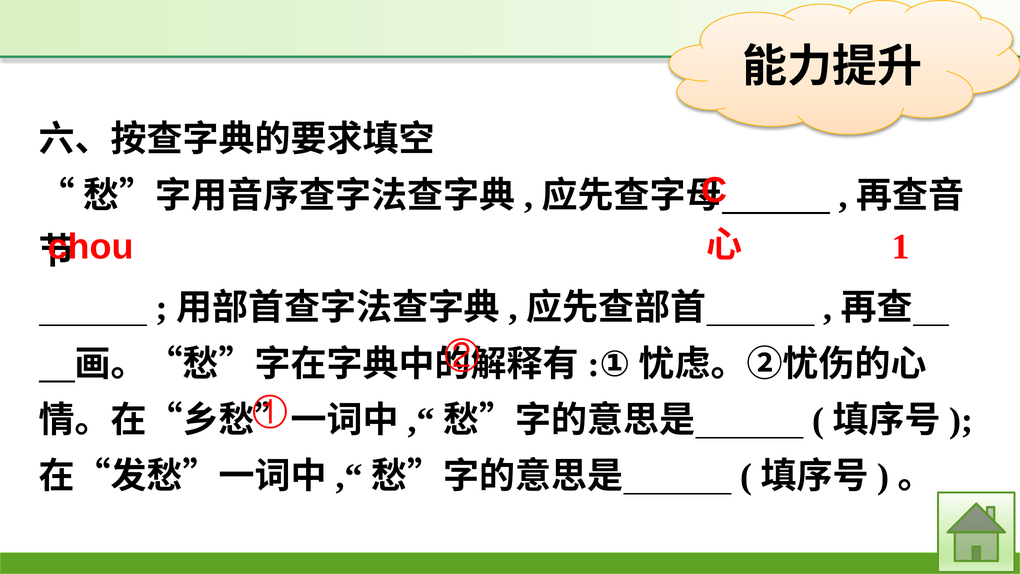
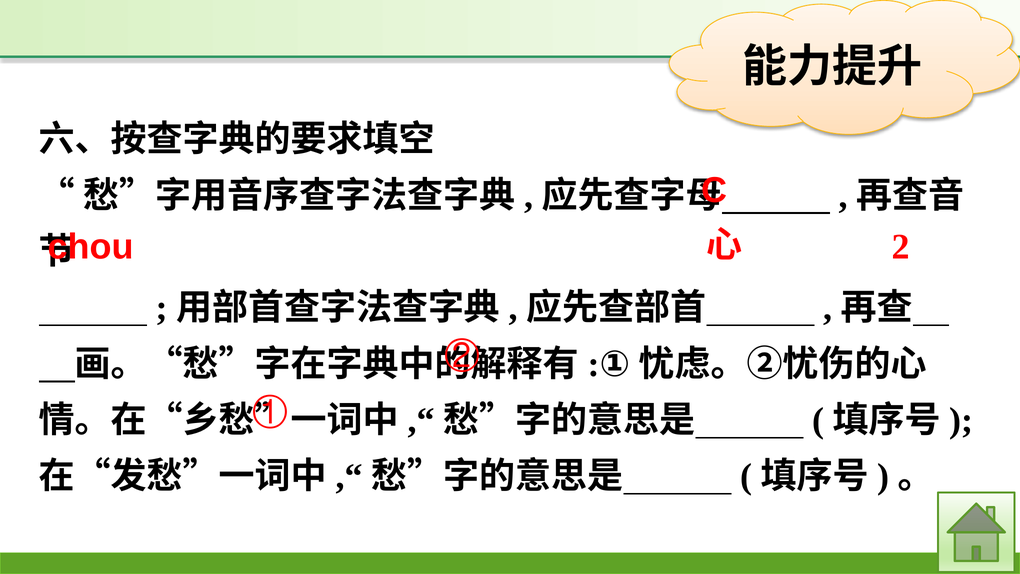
1: 1 -> 2
